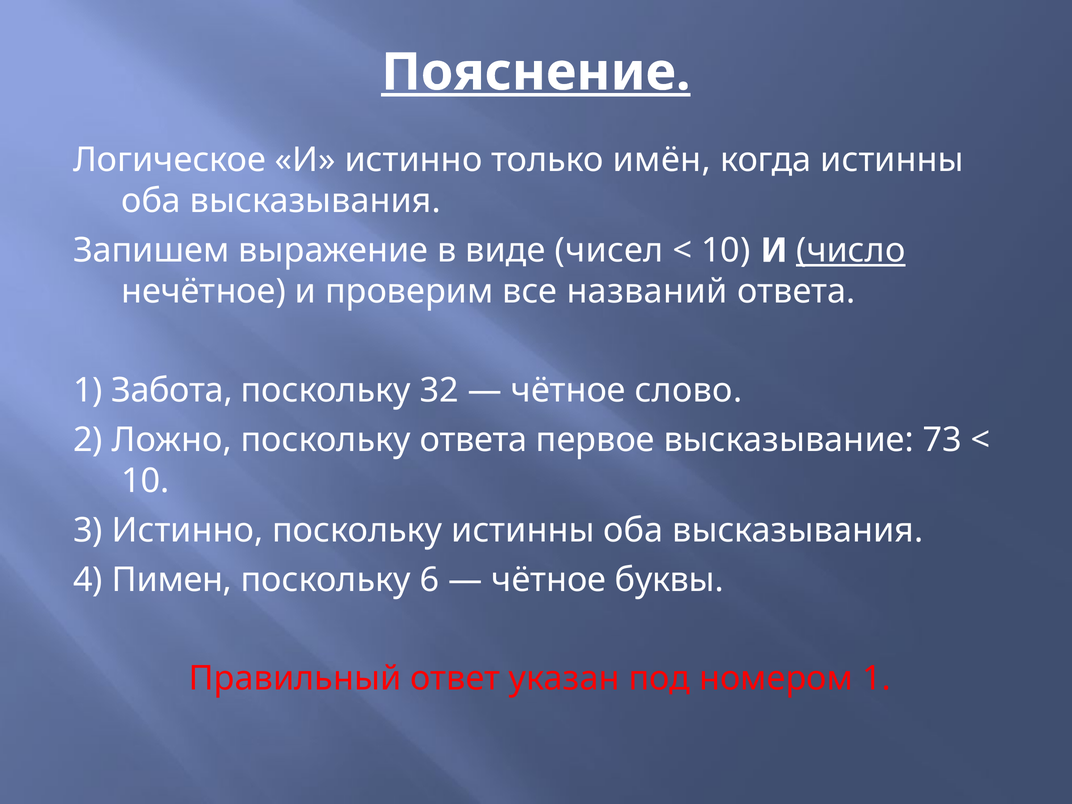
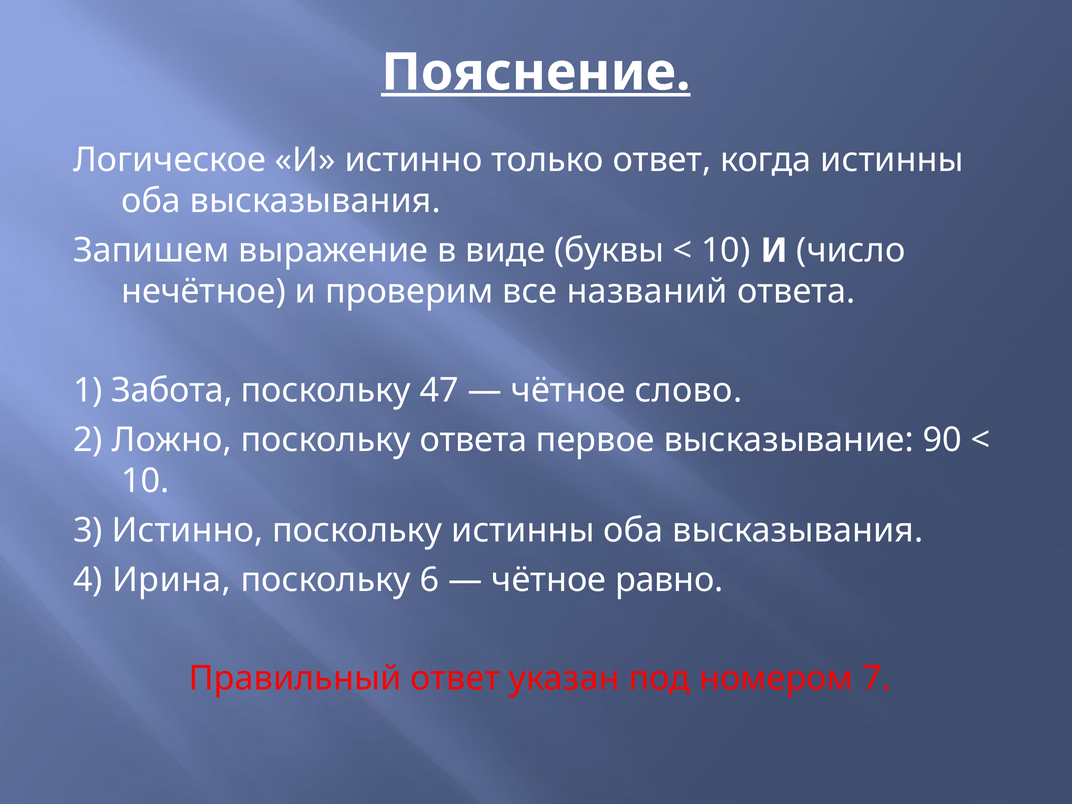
только имён: имён -> ответ
чисел: чисел -> буквы
число underline: present -> none
32: 32 -> 47
73: 73 -> 90
Пимен: Пимен -> Ирина
буквы: буквы -> равно
номером 1: 1 -> 7
